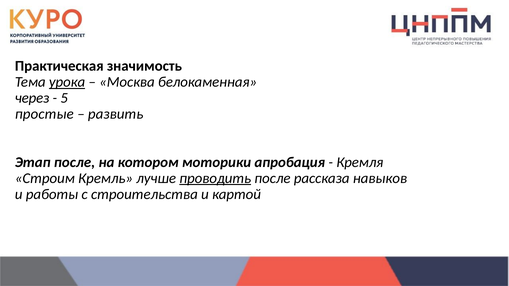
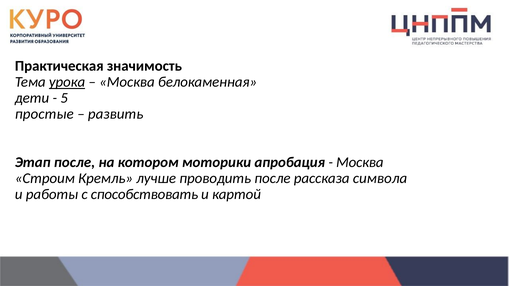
через: через -> дети
Кремля at (360, 162): Кремля -> Москва
проводить underline: present -> none
навыков: навыков -> символа
строительства: строительства -> способствовать
